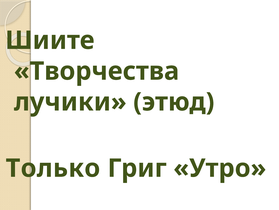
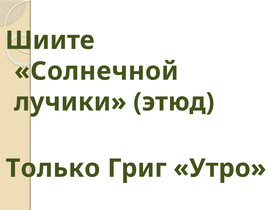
Творчества: Творчества -> Солнечной
